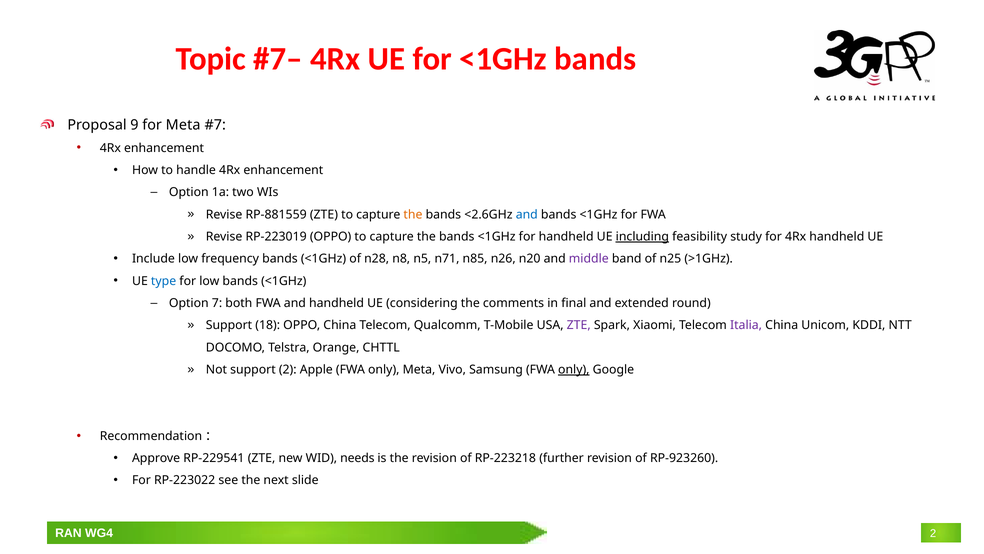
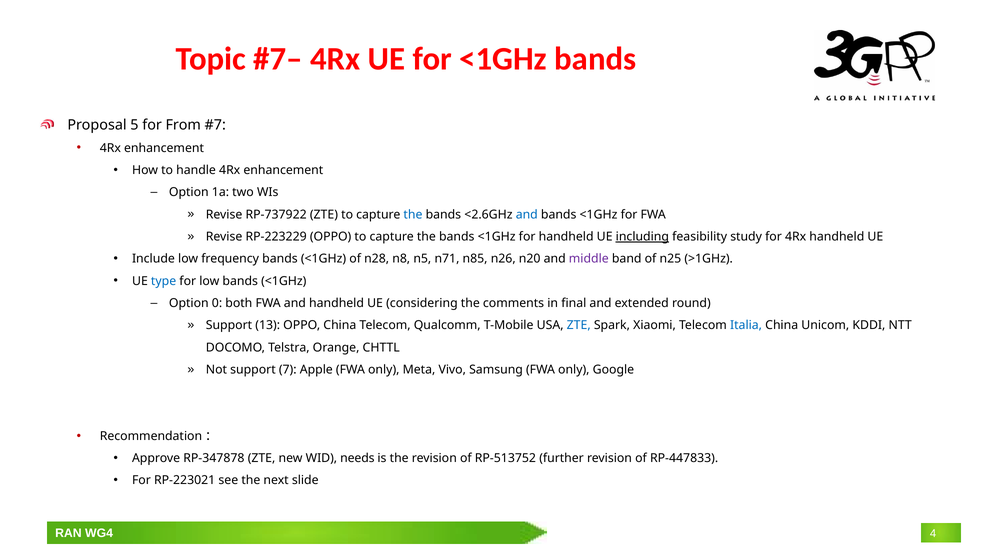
9: 9 -> 5
for Meta: Meta -> From
RP-881559: RP-881559 -> RP-737922
the at (413, 214) colour: orange -> blue
RP-223019: RP-223019 -> RP-223229
7: 7 -> 0
18: 18 -> 13
ZTE at (579, 325) colour: purple -> blue
Italia colour: purple -> blue
support 2: 2 -> 7
only at (574, 369) underline: present -> none
RP-229541: RP-229541 -> RP-347878
RP-223218: RP-223218 -> RP-513752
RP-923260: RP-923260 -> RP-447833
RP-223022: RP-223022 -> RP-223021
2 at (933, 533): 2 -> 4
